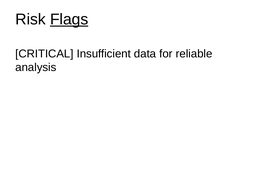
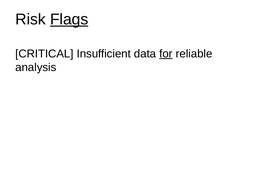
for underline: none -> present
